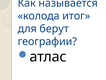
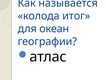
берут: берут -> океан
